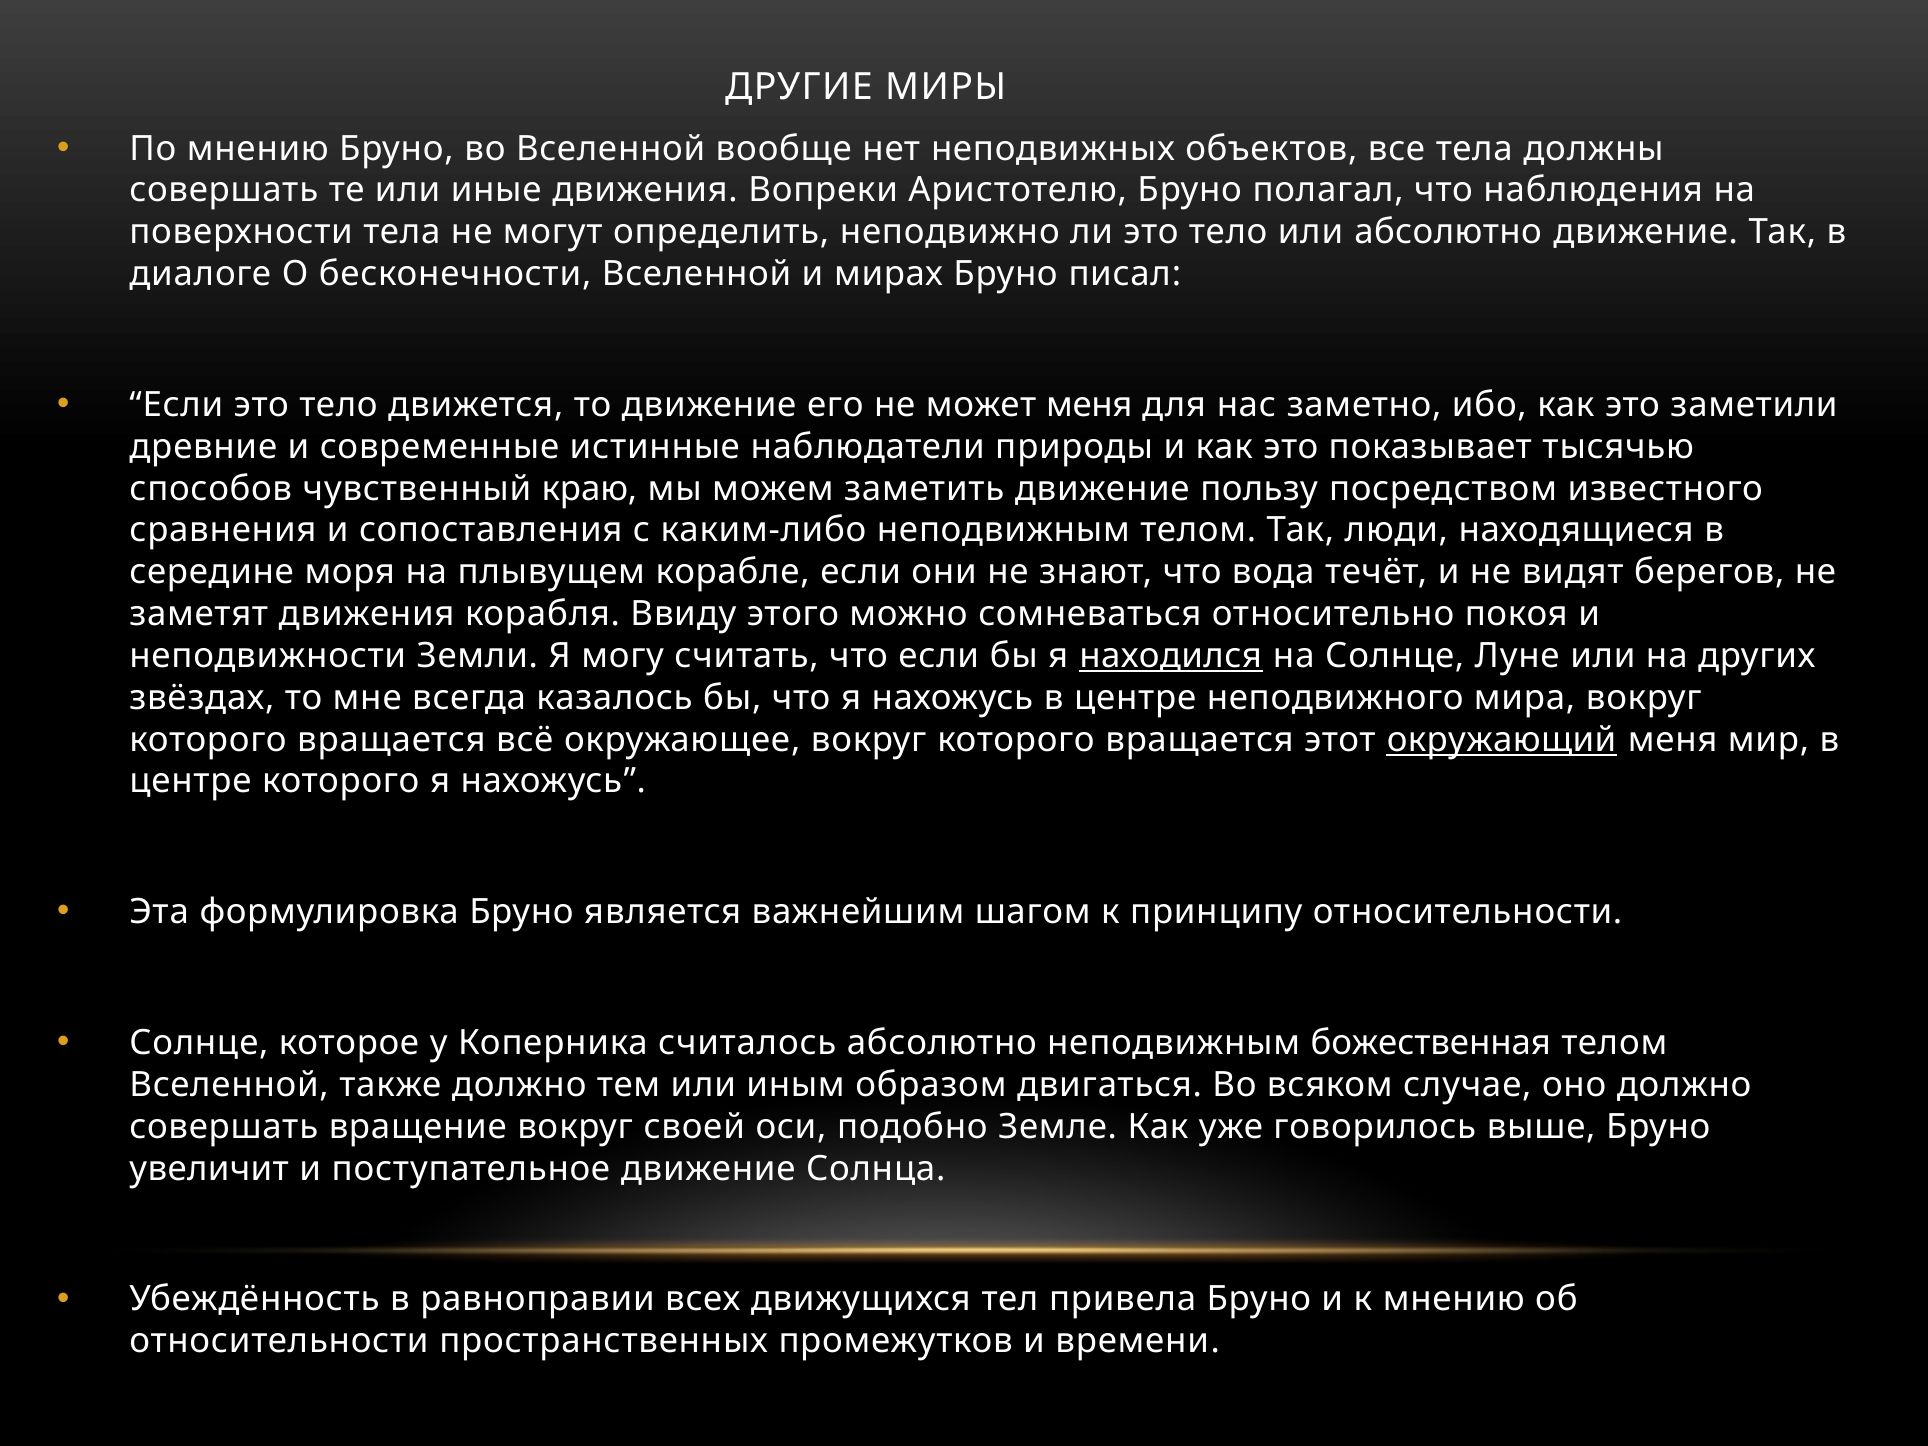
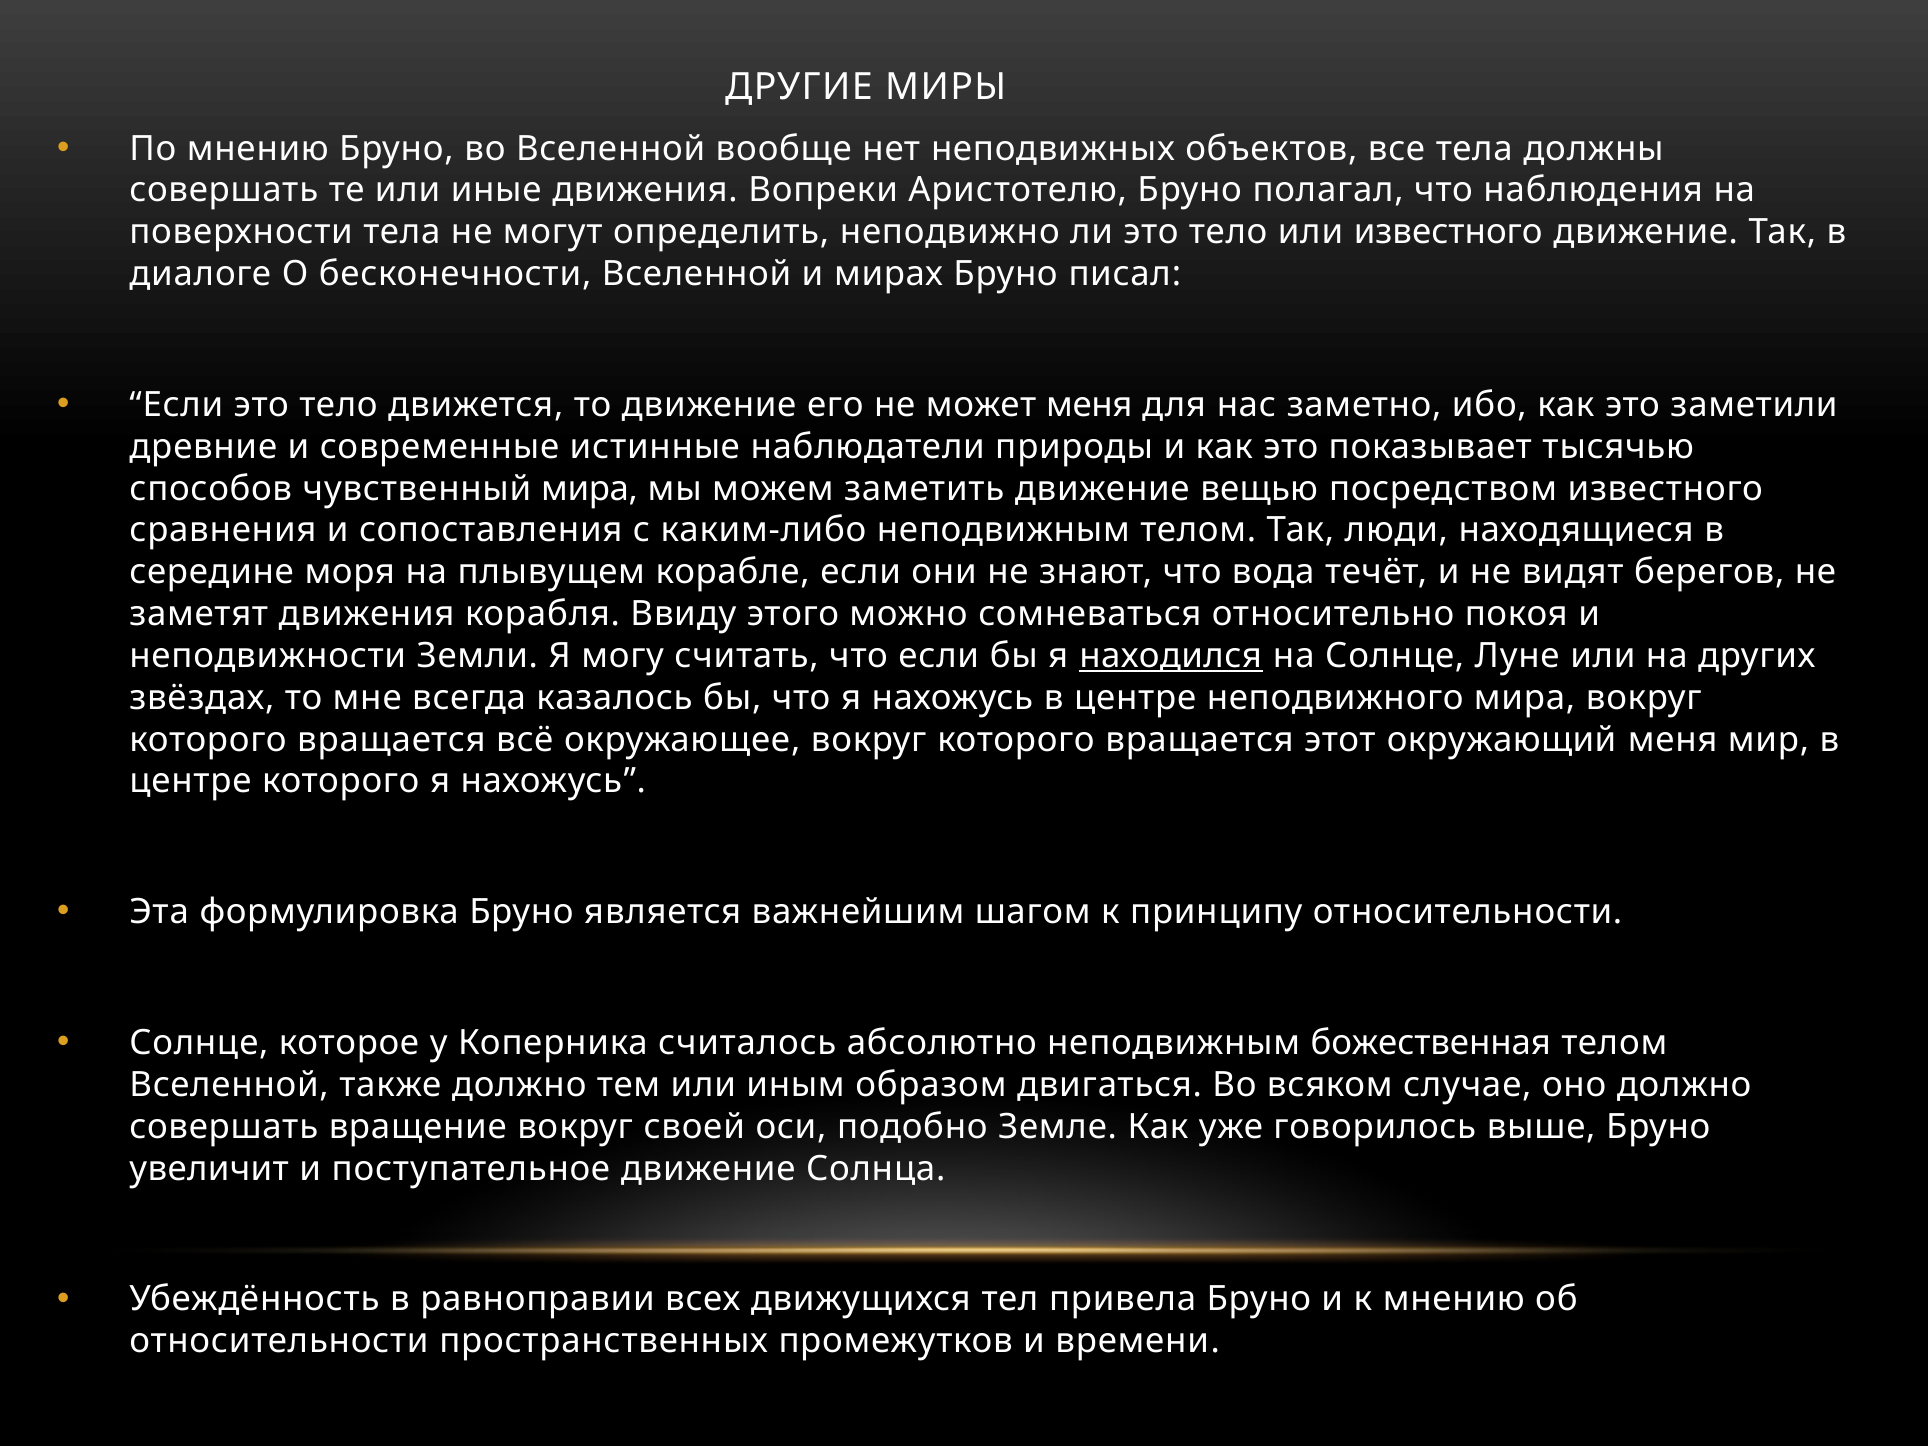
или абсолютно: абсолютно -> известного
чувственный краю: краю -> мира
пользу: пользу -> вещью
окружающий underline: present -> none
